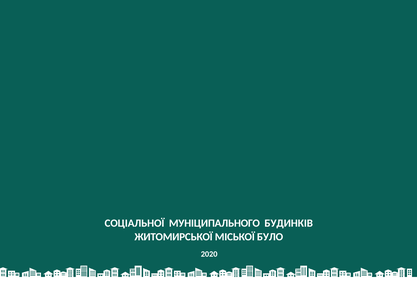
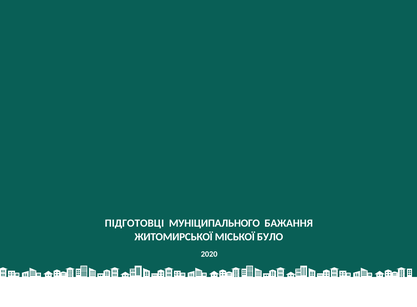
СОЦІАЛЬНОЇ: СОЦІАЛЬНОЇ -> ПІДГОТОВЦІ
БУДИНКІВ: БУДИНКІВ -> БАЖАННЯ
